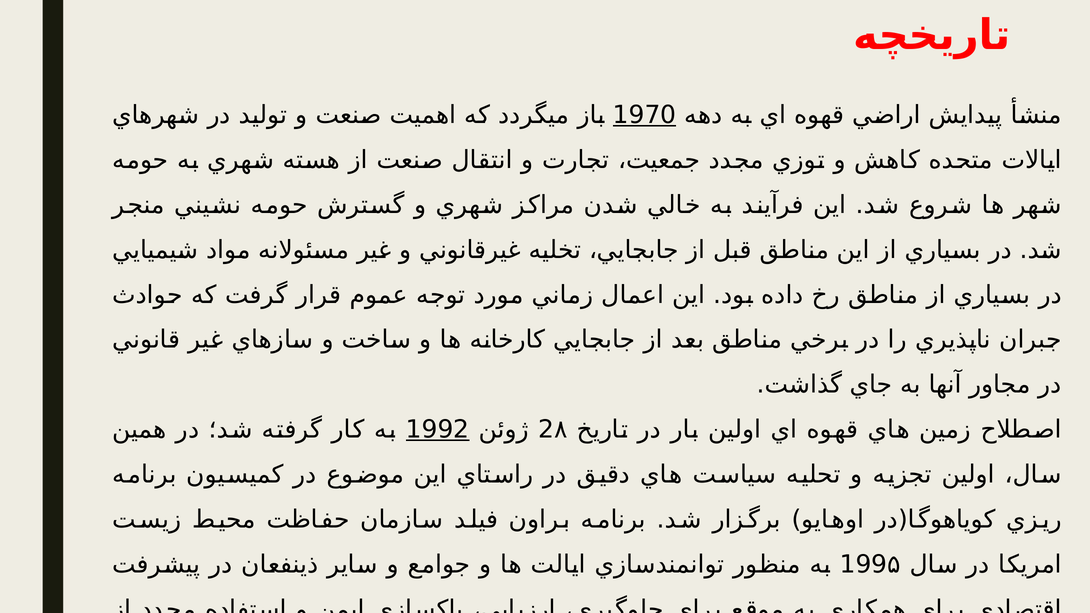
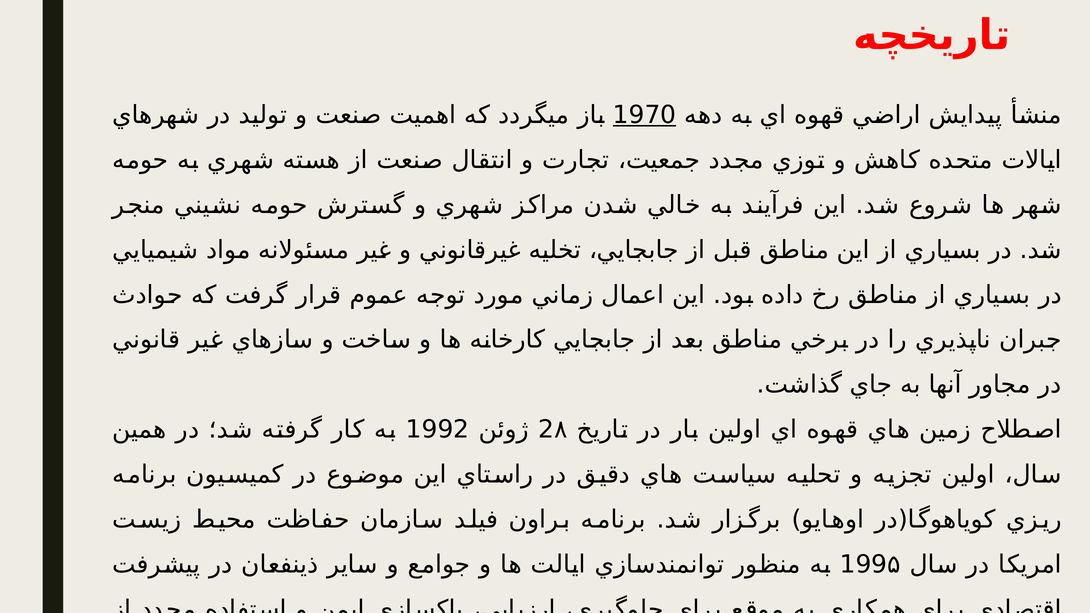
1992 underline: present -> none
